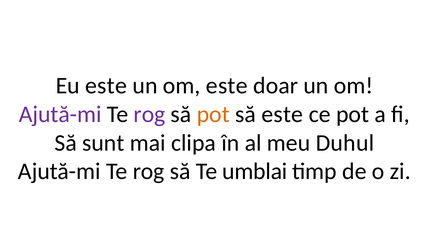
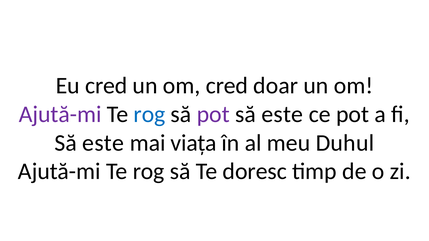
Eu este: este -> cred
om este: este -> cred
rog at (149, 114) colour: purple -> blue
pot at (213, 114) colour: orange -> purple
sunt at (103, 143): sunt -> este
clipa: clipa -> viața
umblai: umblai -> doresc
